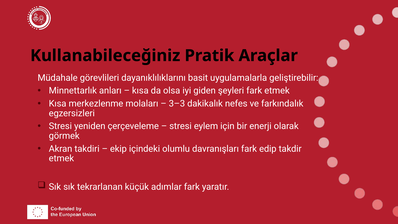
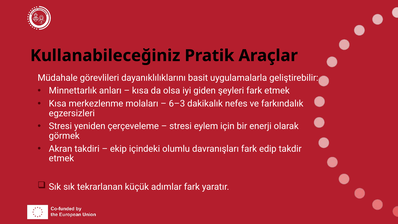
3–3: 3–3 -> 6–3
